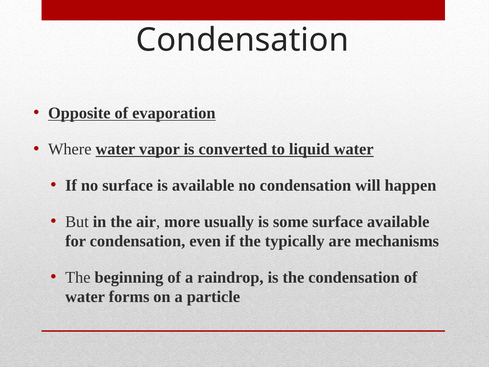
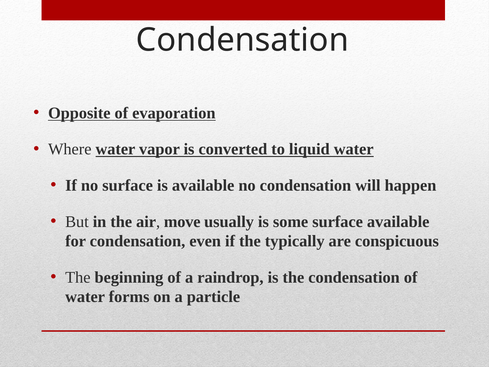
more: more -> move
mechanisms: mechanisms -> conspicuous
